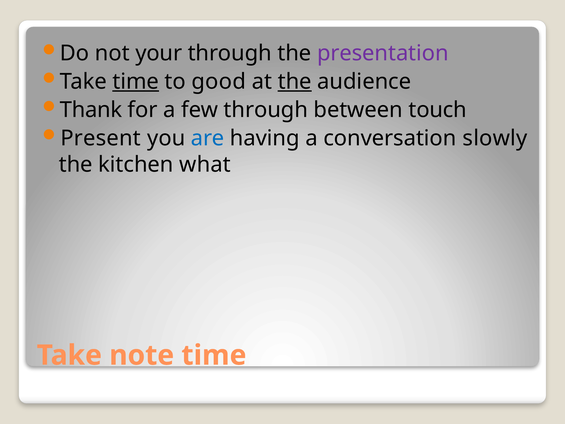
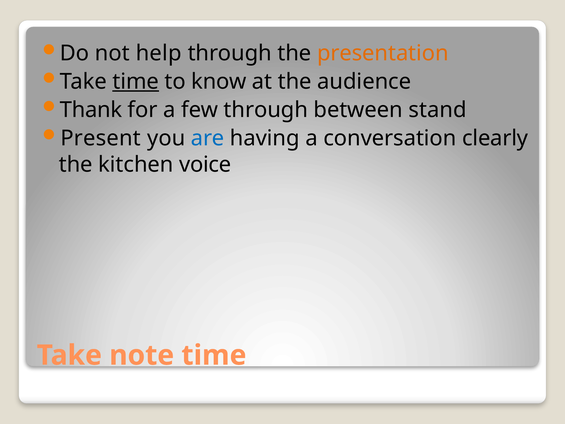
your: your -> help
presentation colour: purple -> orange
good: good -> know
the at (295, 81) underline: present -> none
touch: touch -> stand
slowly: slowly -> clearly
what: what -> voice
